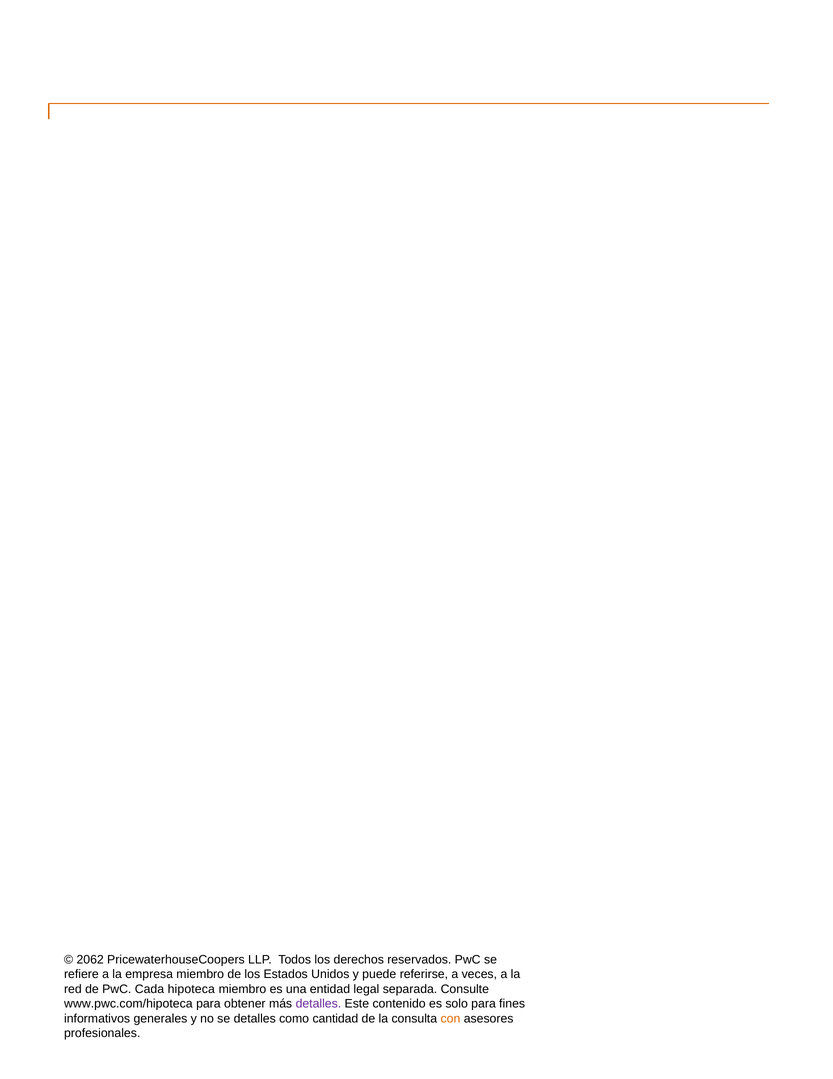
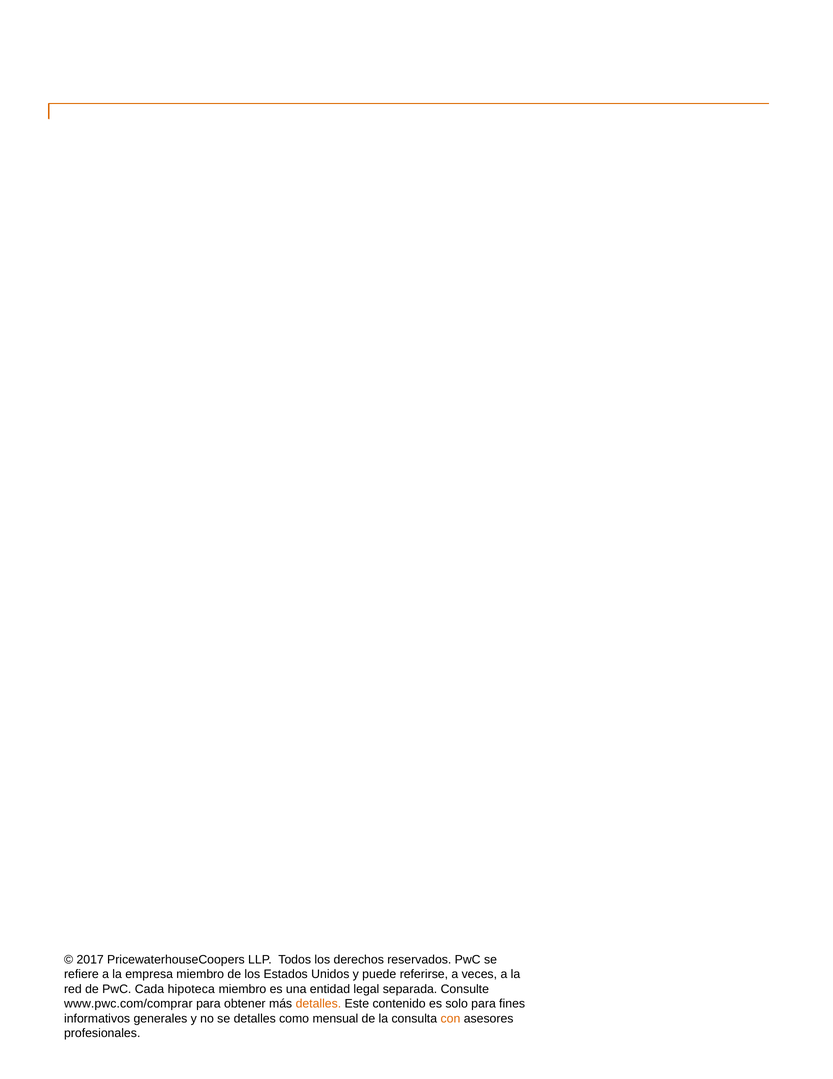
2062: 2062 -> 2017
www.pwc.com/hipoteca: www.pwc.com/hipoteca -> www.pwc.com/comprar
detalles at (318, 1003) colour: purple -> orange
cantidad: cantidad -> mensual
